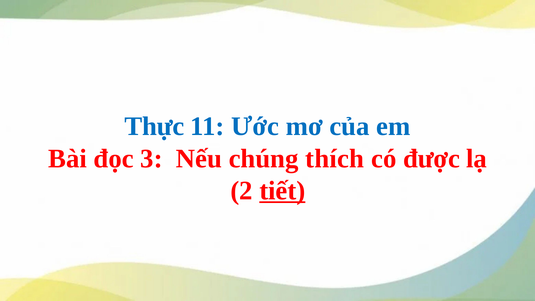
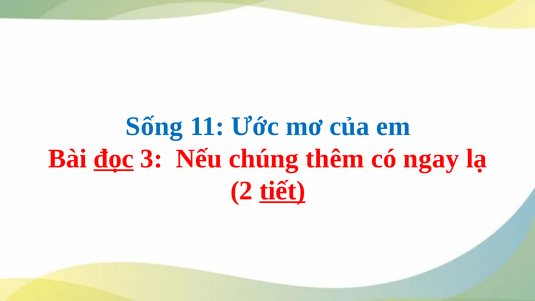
Thực: Thực -> Sống
đọc underline: none -> present
thích: thích -> thêm
được: được -> ngay
